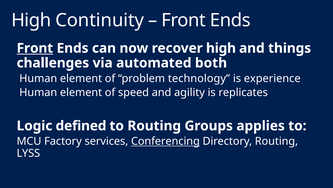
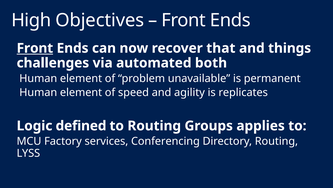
Continuity: Continuity -> Objectives
recover high: high -> that
technology: technology -> unavailable
experience: experience -> permanent
Conferencing underline: present -> none
